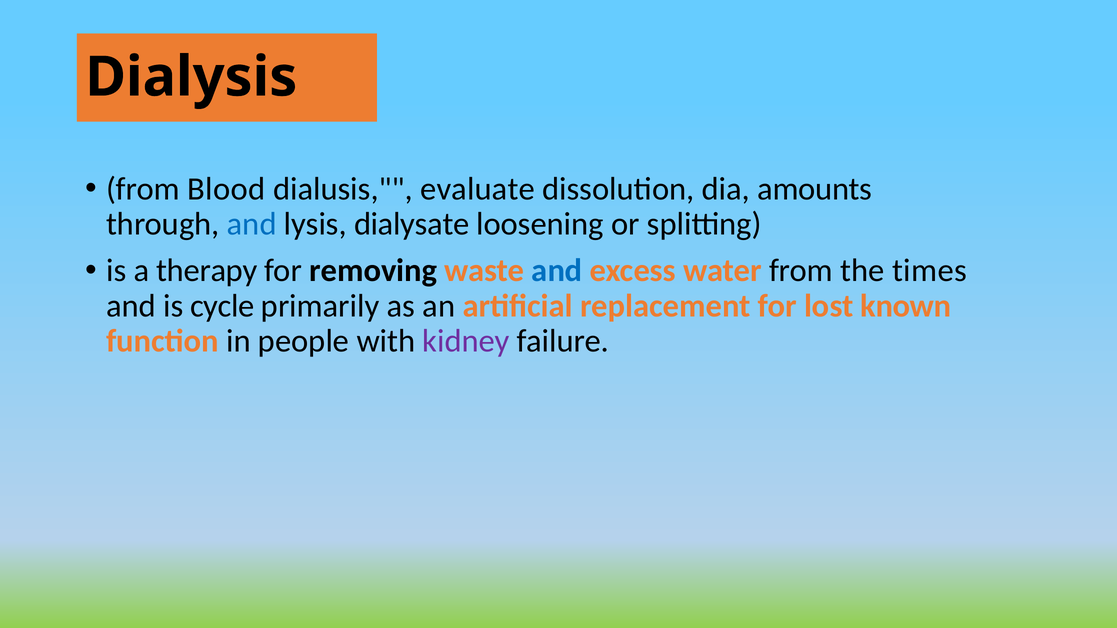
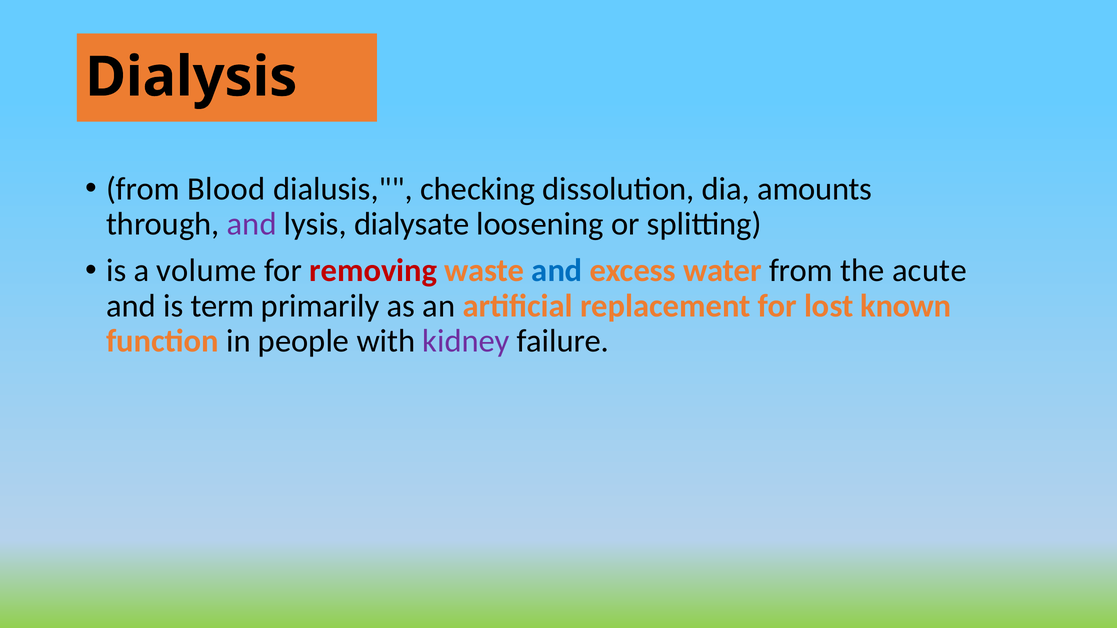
evaluate: evaluate -> checking
and at (252, 224) colour: blue -> purple
therapy: therapy -> volume
removing colour: black -> red
times: times -> acute
cycle: cycle -> term
